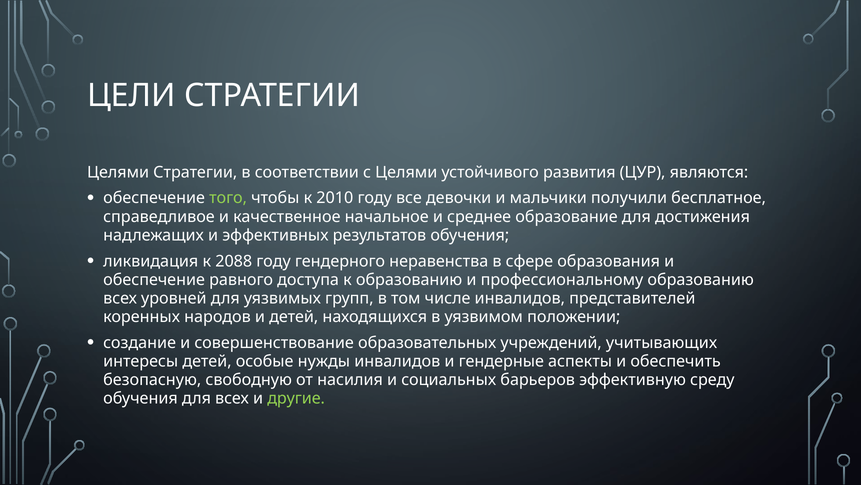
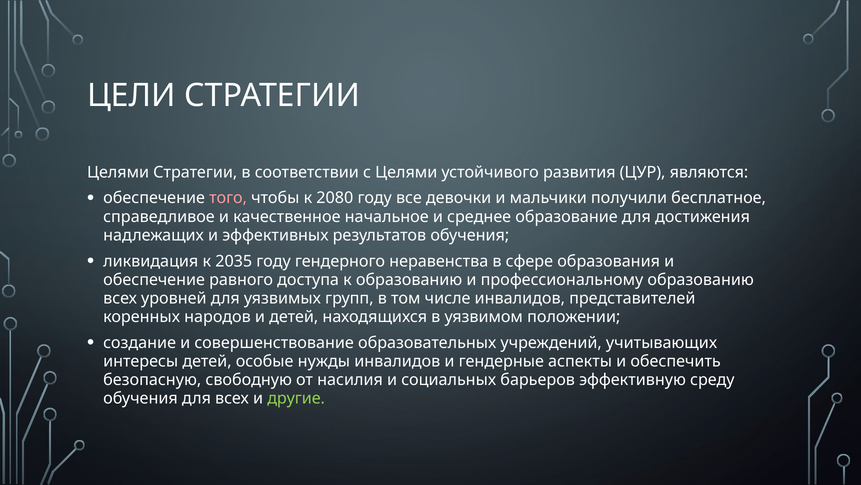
того colour: light green -> pink
2010: 2010 -> 2080
2088: 2088 -> 2035
